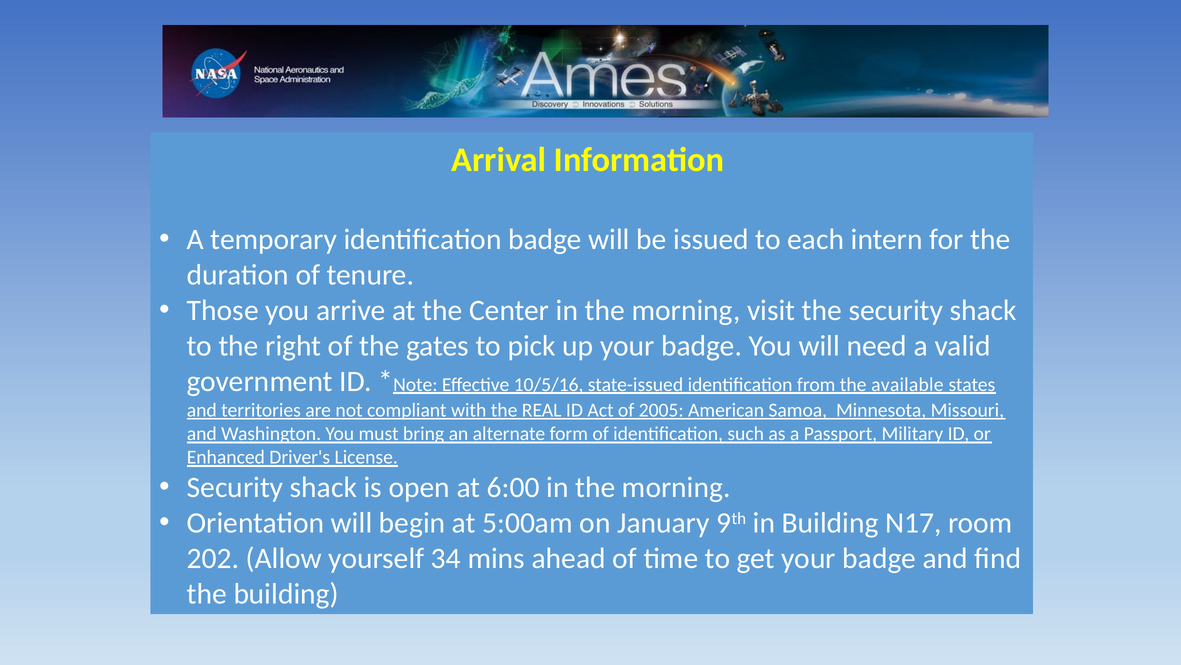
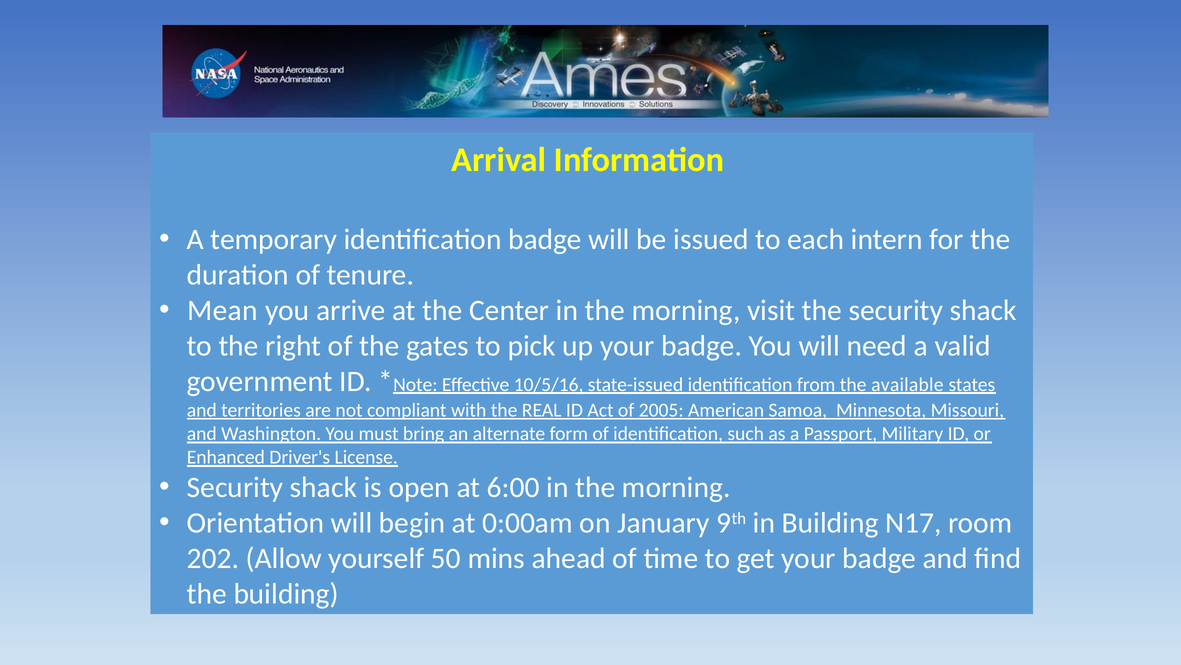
Those: Those -> Mean
5:00am: 5:00am -> 0:00am
34: 34 -> 50
